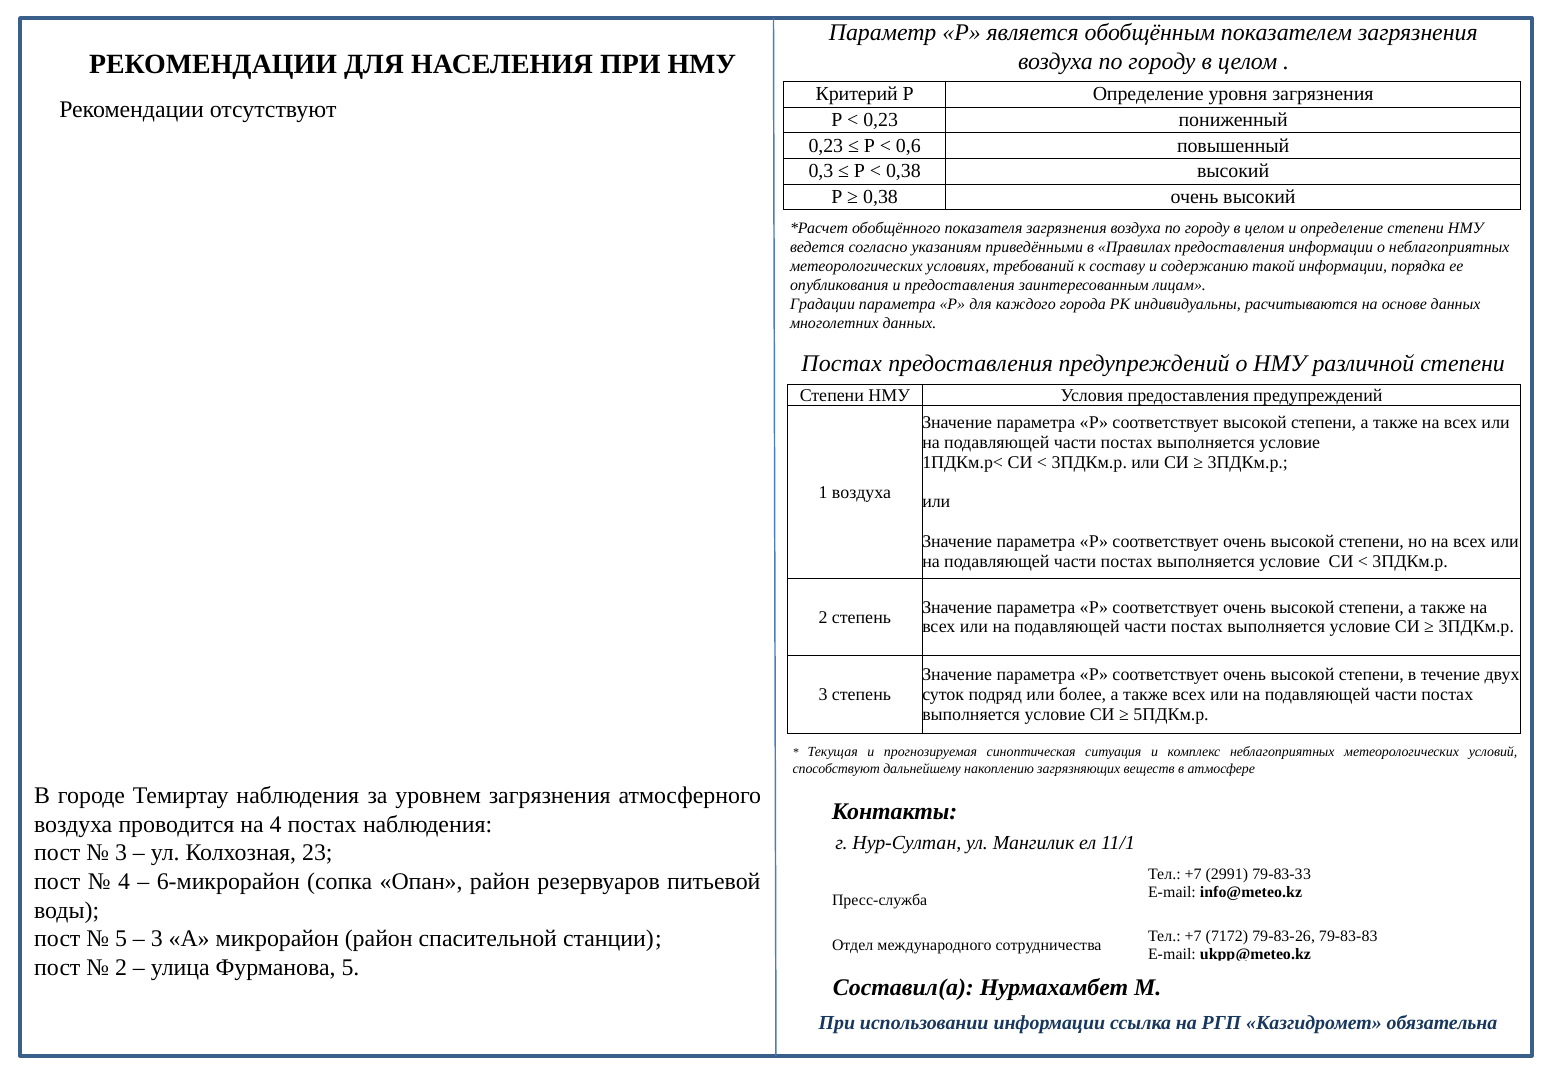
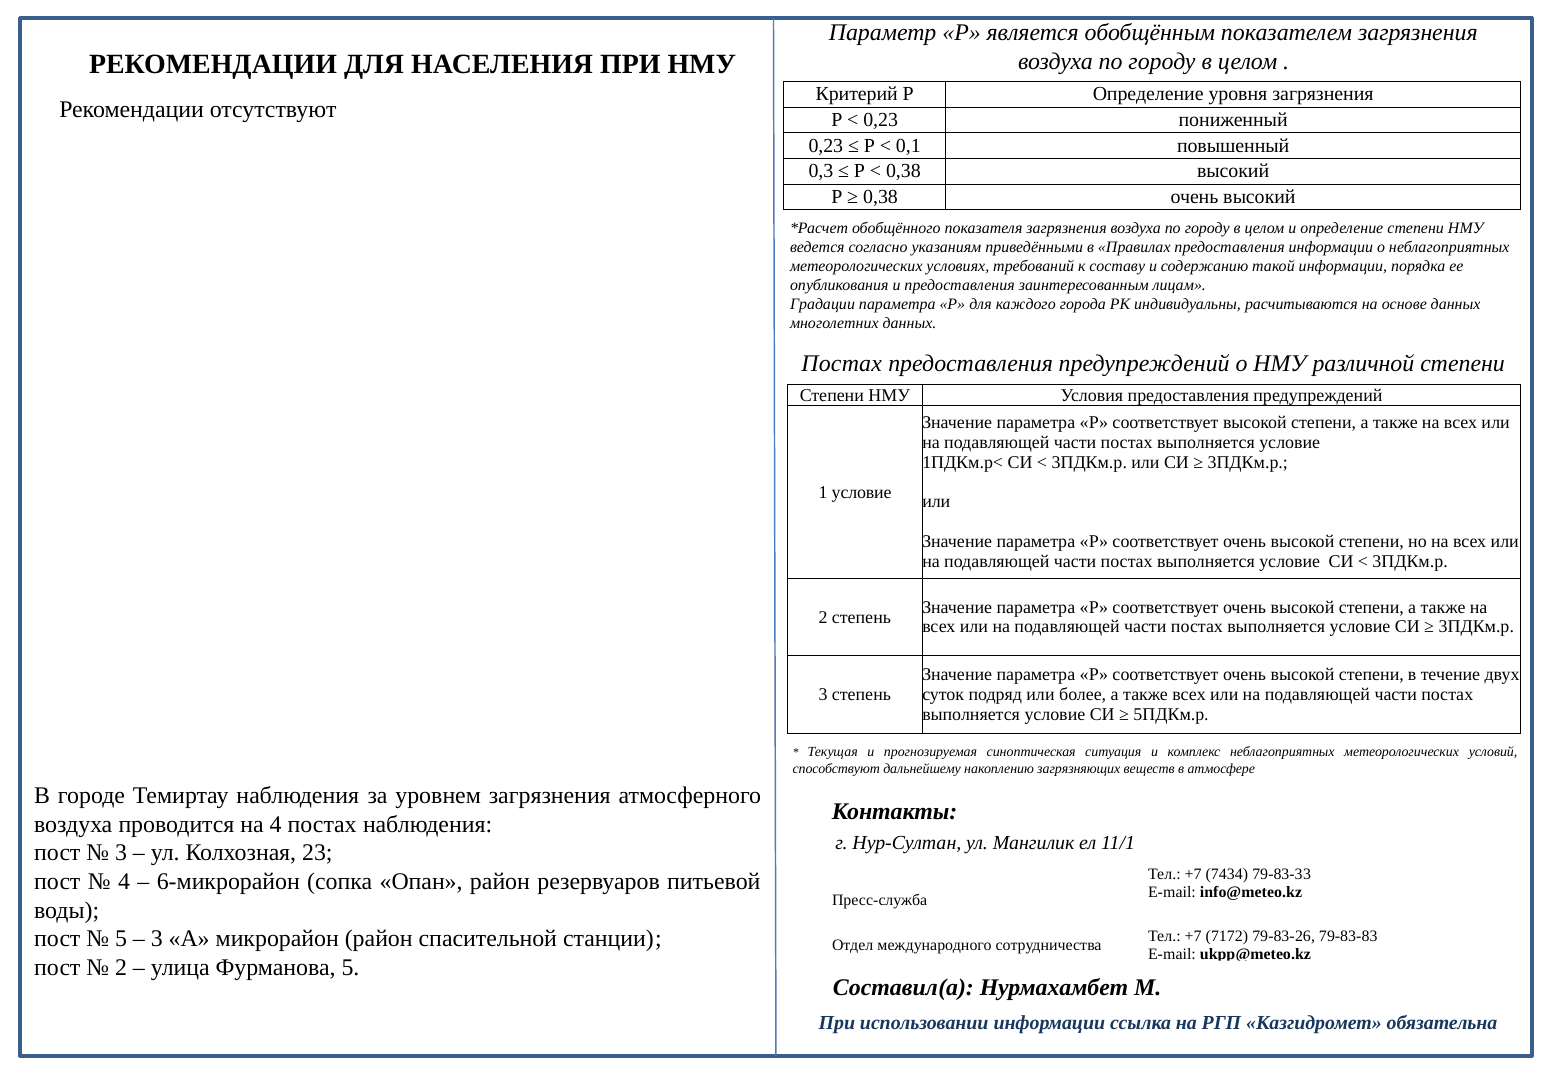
0,6: 0,6 -> 0,1
1 воздуха: воздуха -> условие
2991: 2991 -> 7434
